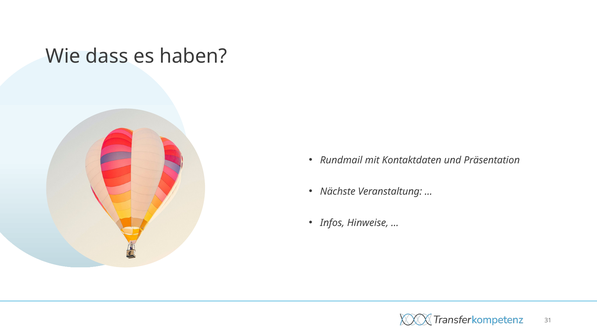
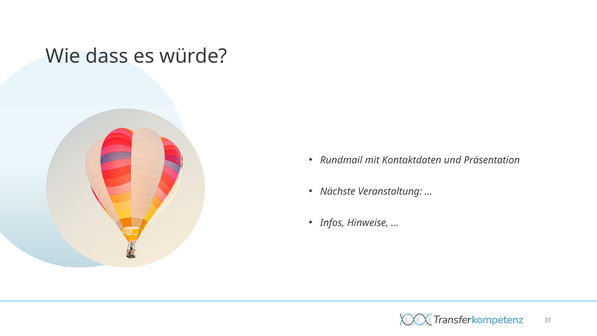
haben: haben -> würde
